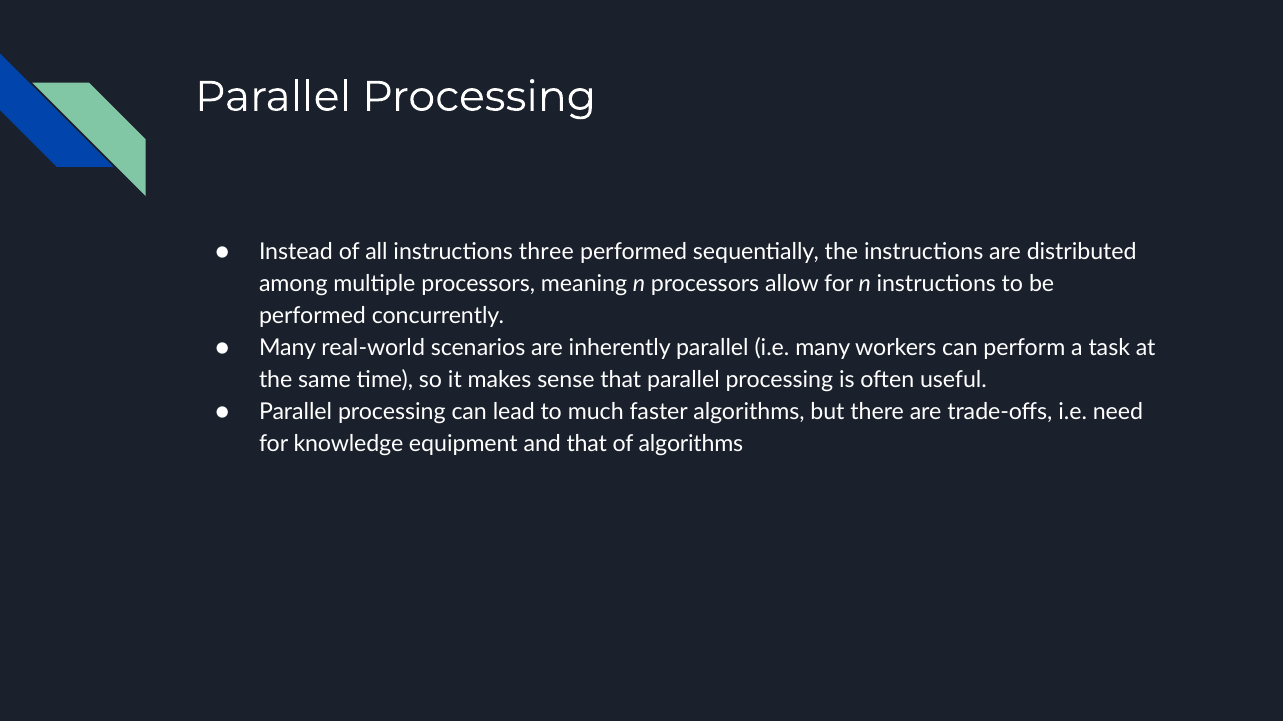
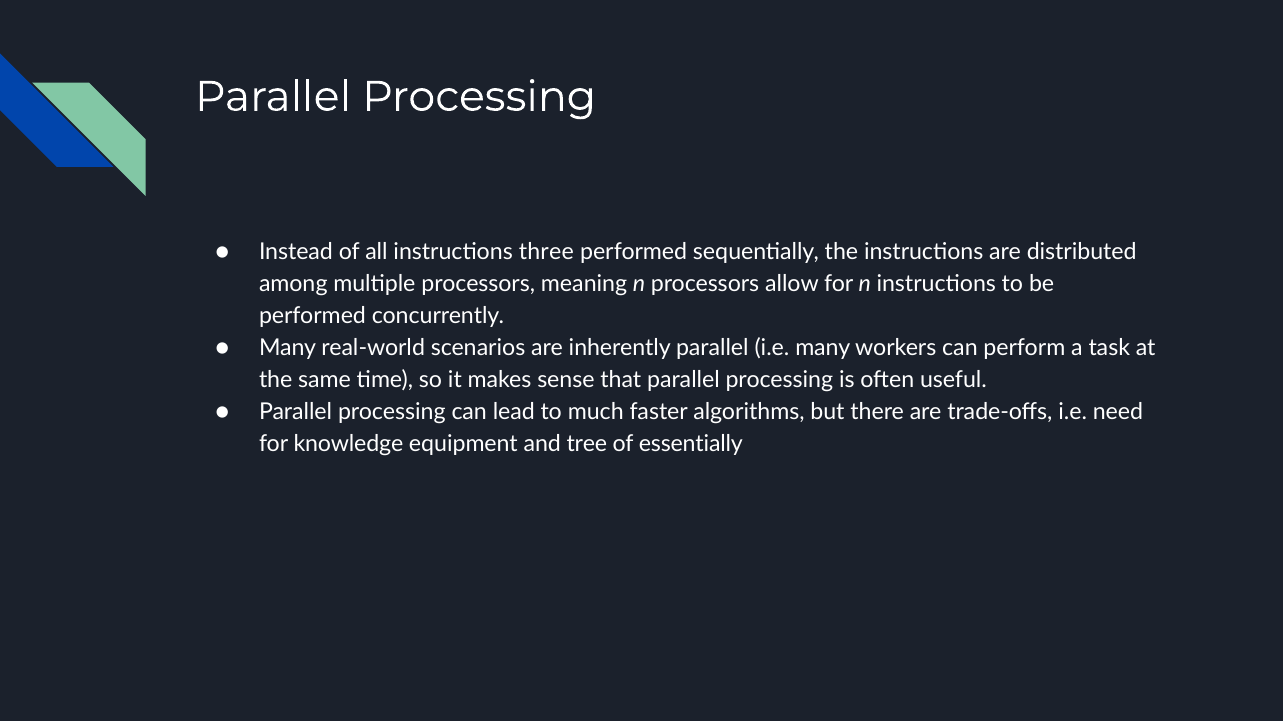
and that: that -> tree
of algorithms: algorithms -> essentially
